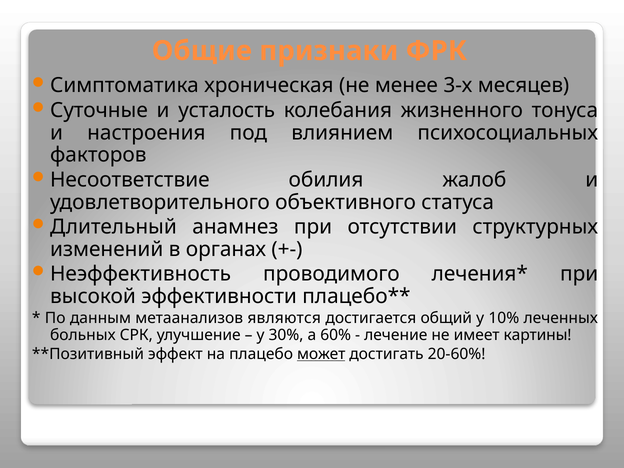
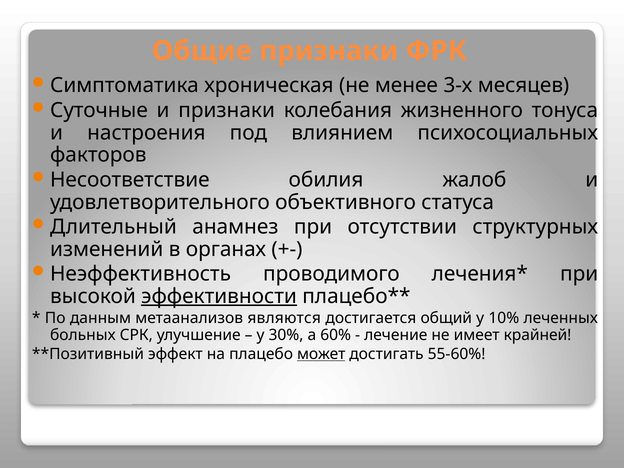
и усталость: усталость -> признаки
эффективности underline: none -> present
картины: картины -> крайней
20-60%: 20-60% -> 55-60%
